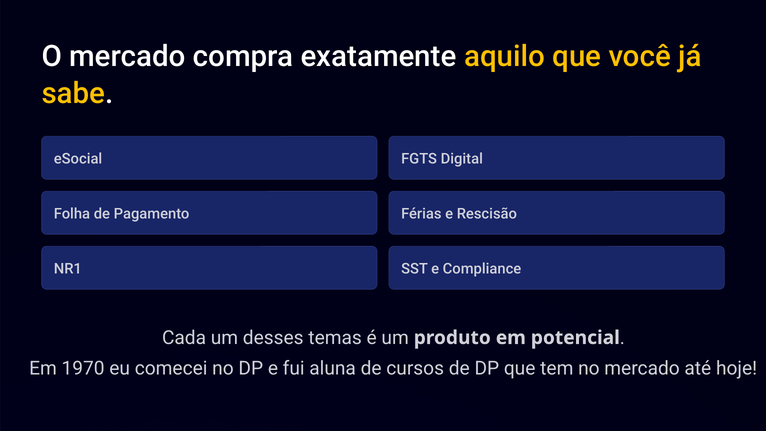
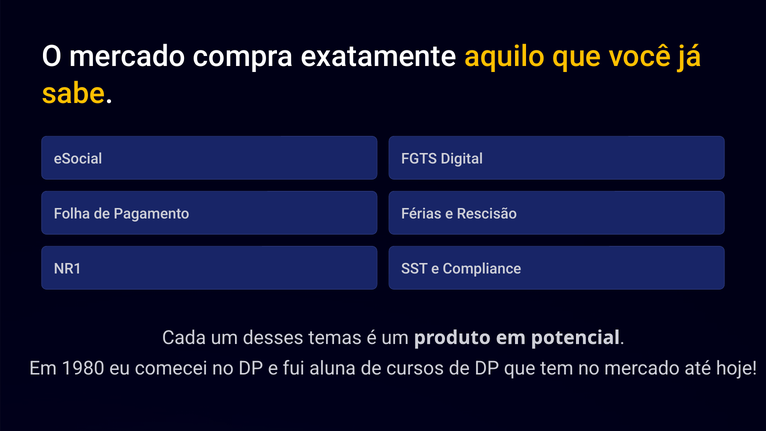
1970: 1970 -> 1980
